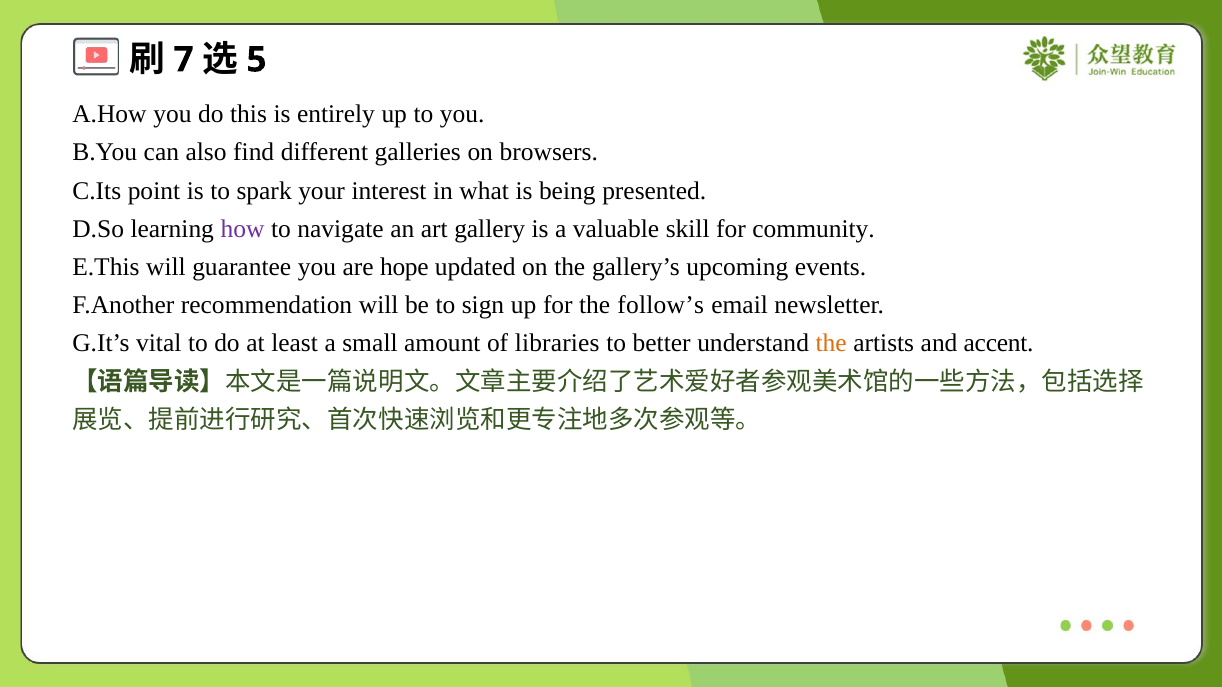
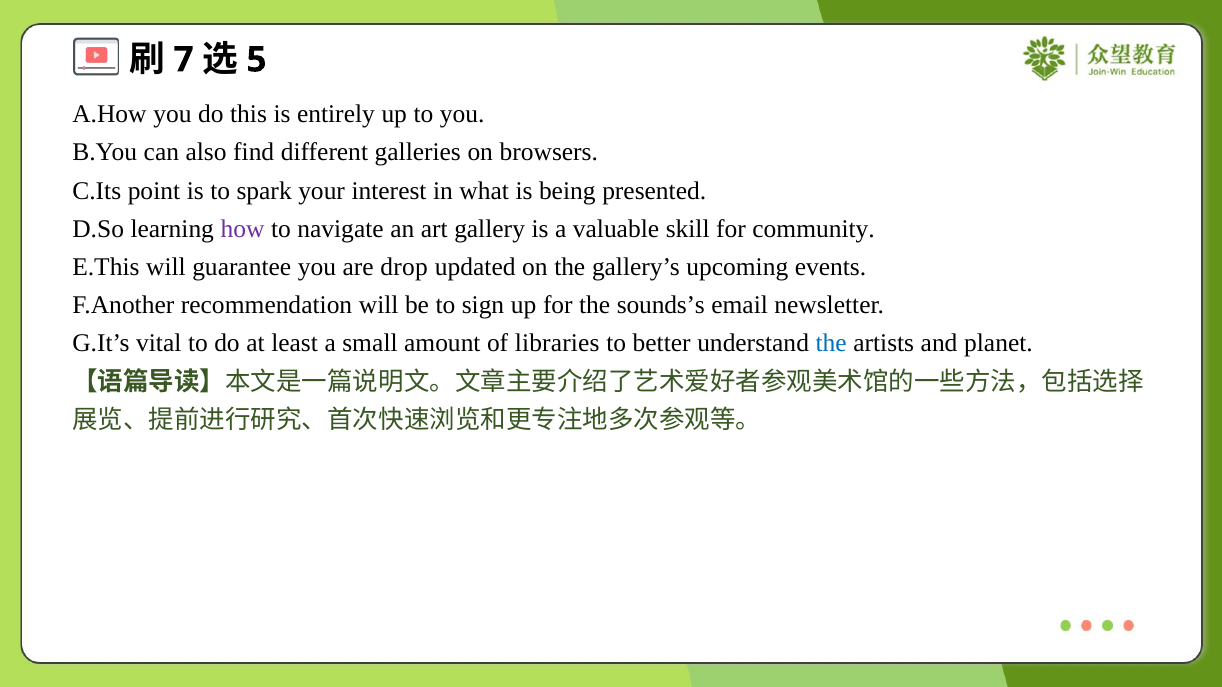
hope: hope -> drop
follow’s: follow’s -> sounds’s
the at (831, 344) colour: orange -> blue
accent: accent -> planet
